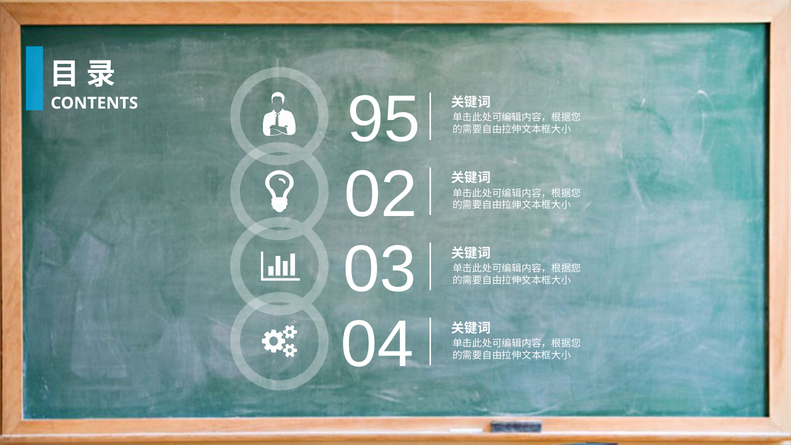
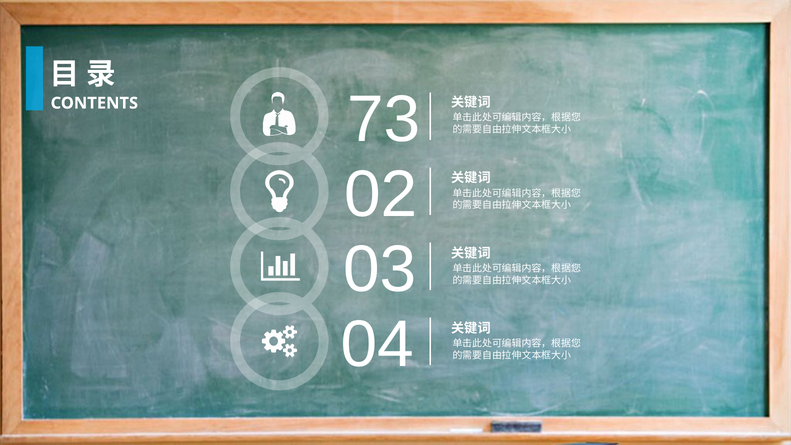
95: 95 -> 73
